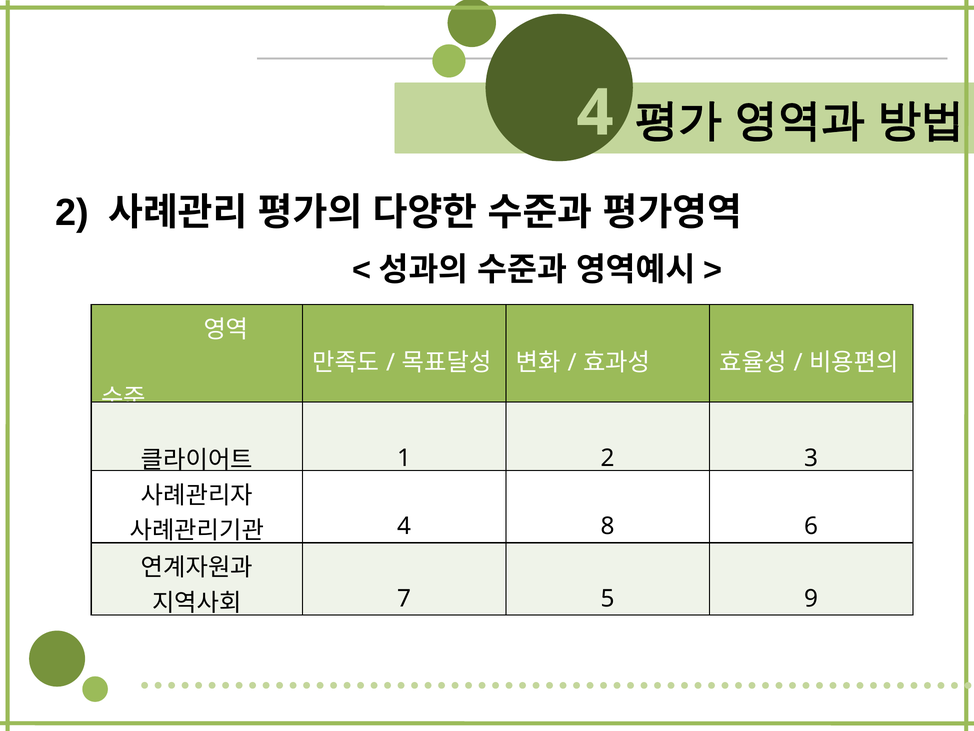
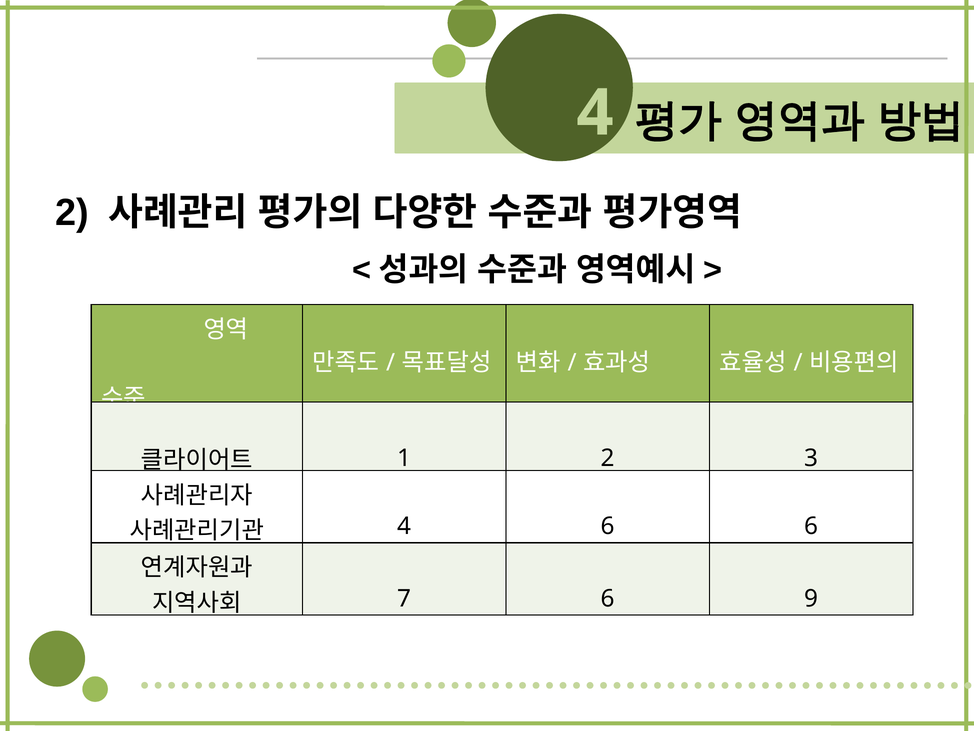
4 8: 8 -> 6
7 5: 5 -> 6
